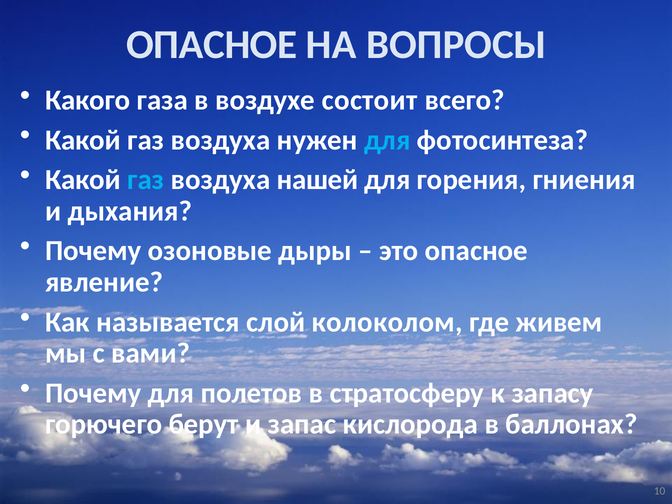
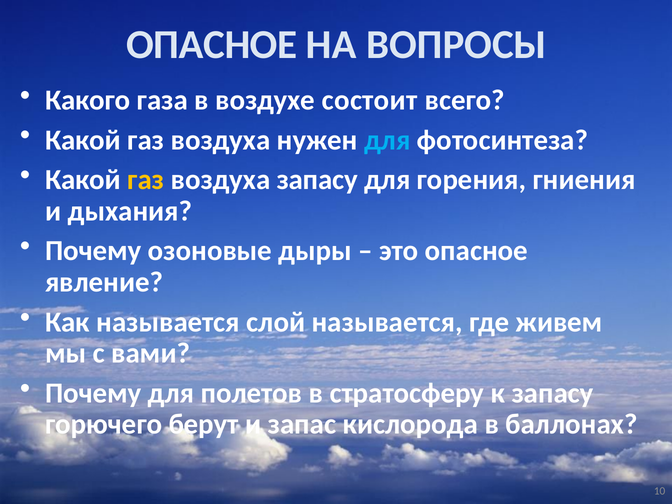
газ at (146, 180) colour: light blue -> yellow
воздуха нашей: нашей -> запасу
слой колоколом: колоколом -> называется
